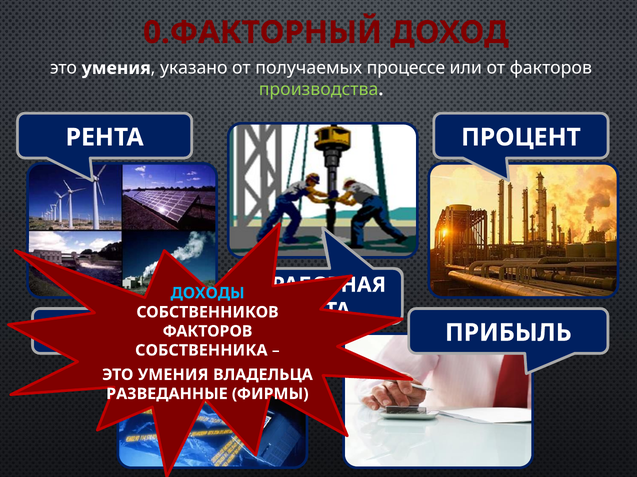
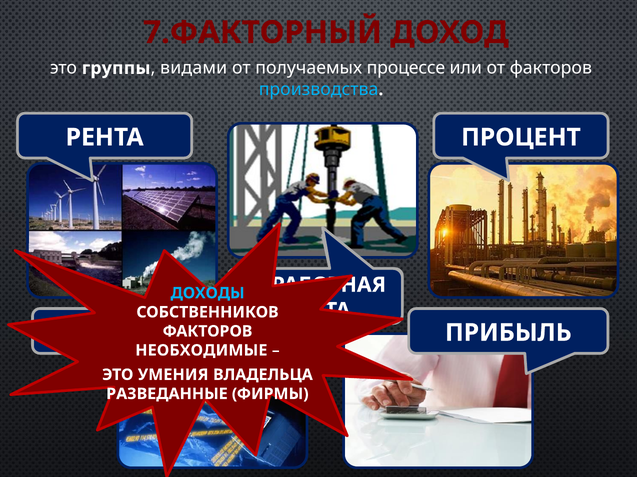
0.ФАКТОРНЫЙ: 0.ФАКТОРНЫЙ -> 7.ФАКТОРНЫЙ
умения at (116, 68): умения -> группы
указано: указано -> видами
производства colour: light green -> light blue
СОБСТВЕННИКА: СОБСТВЕННИКА -> НЕОБХОДИМЫЕ
